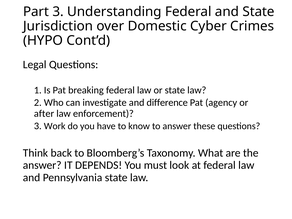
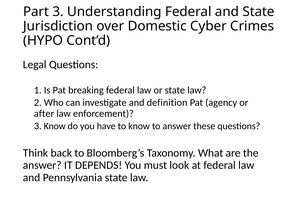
difference: difference -> definition
3 Work: Work -> Know
